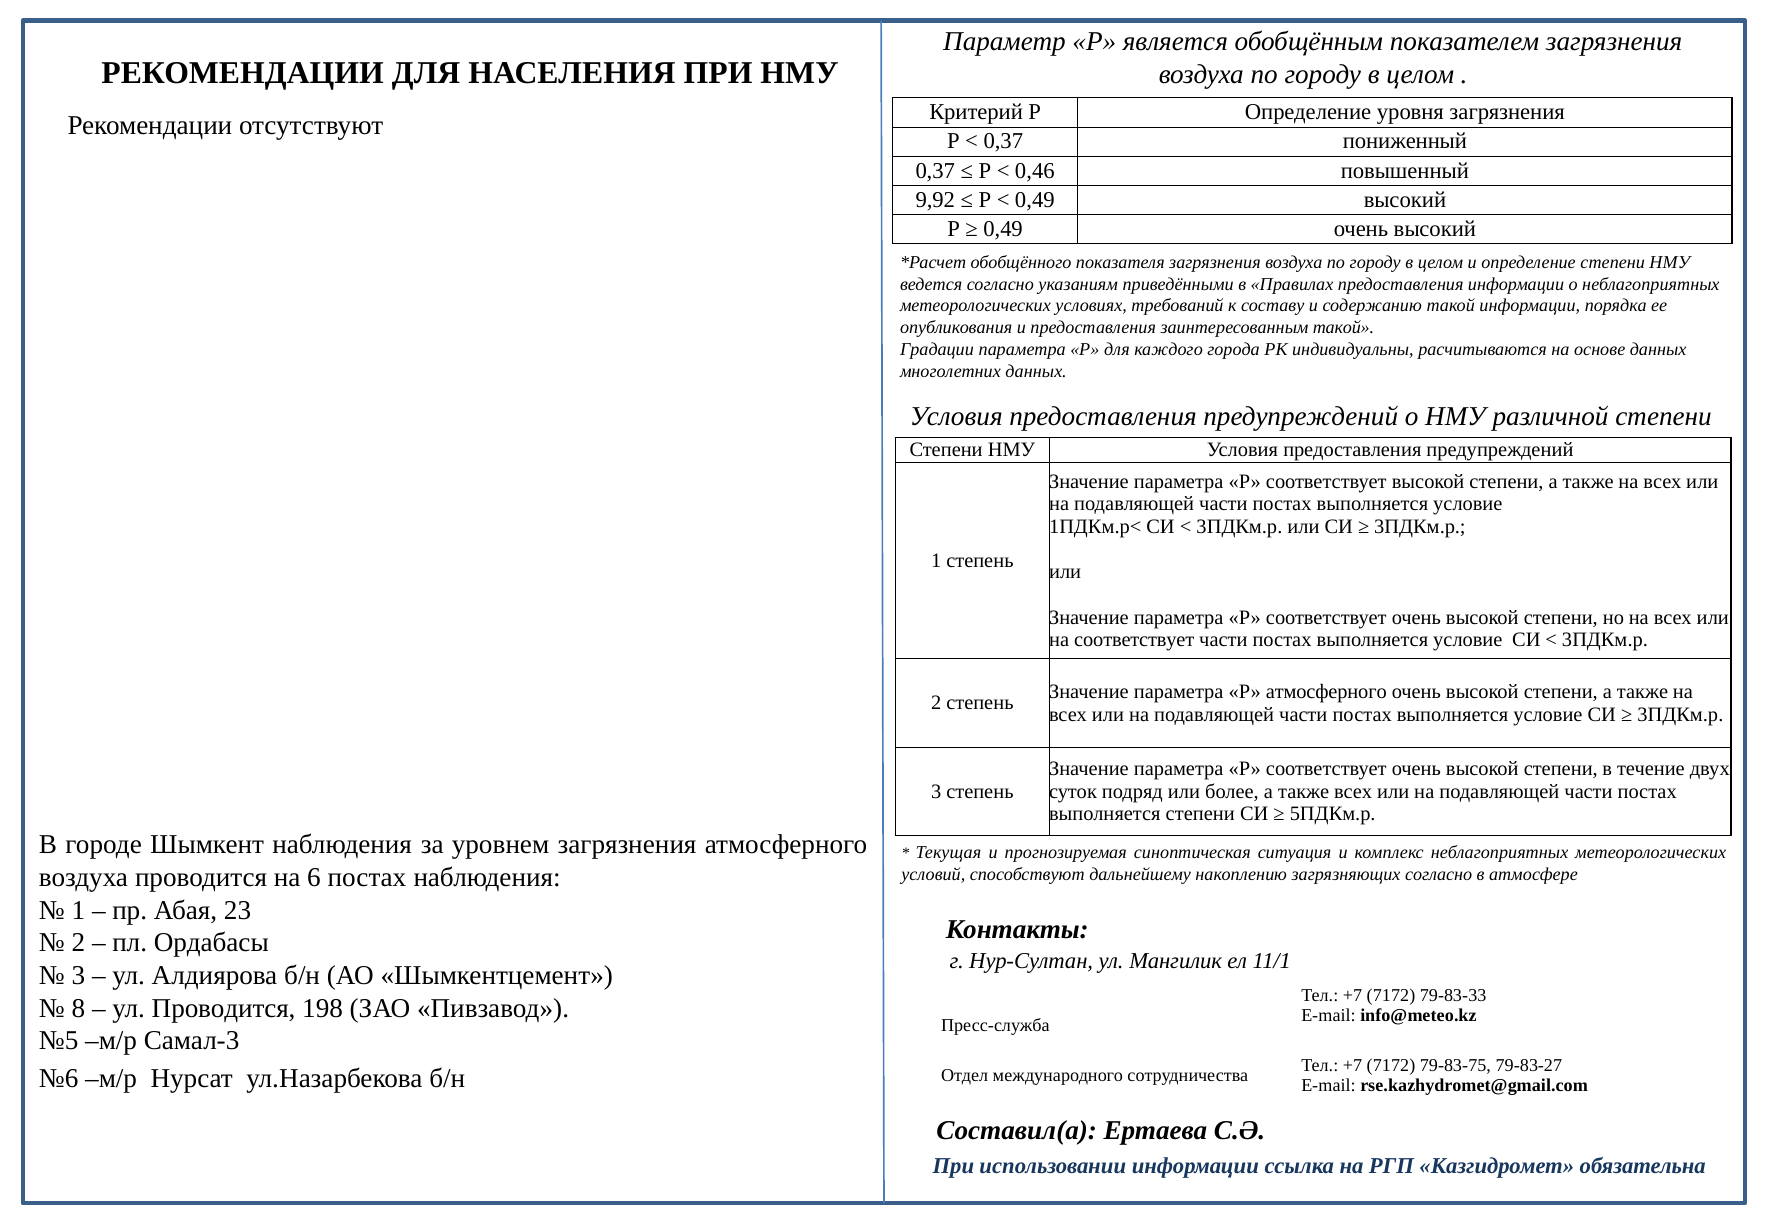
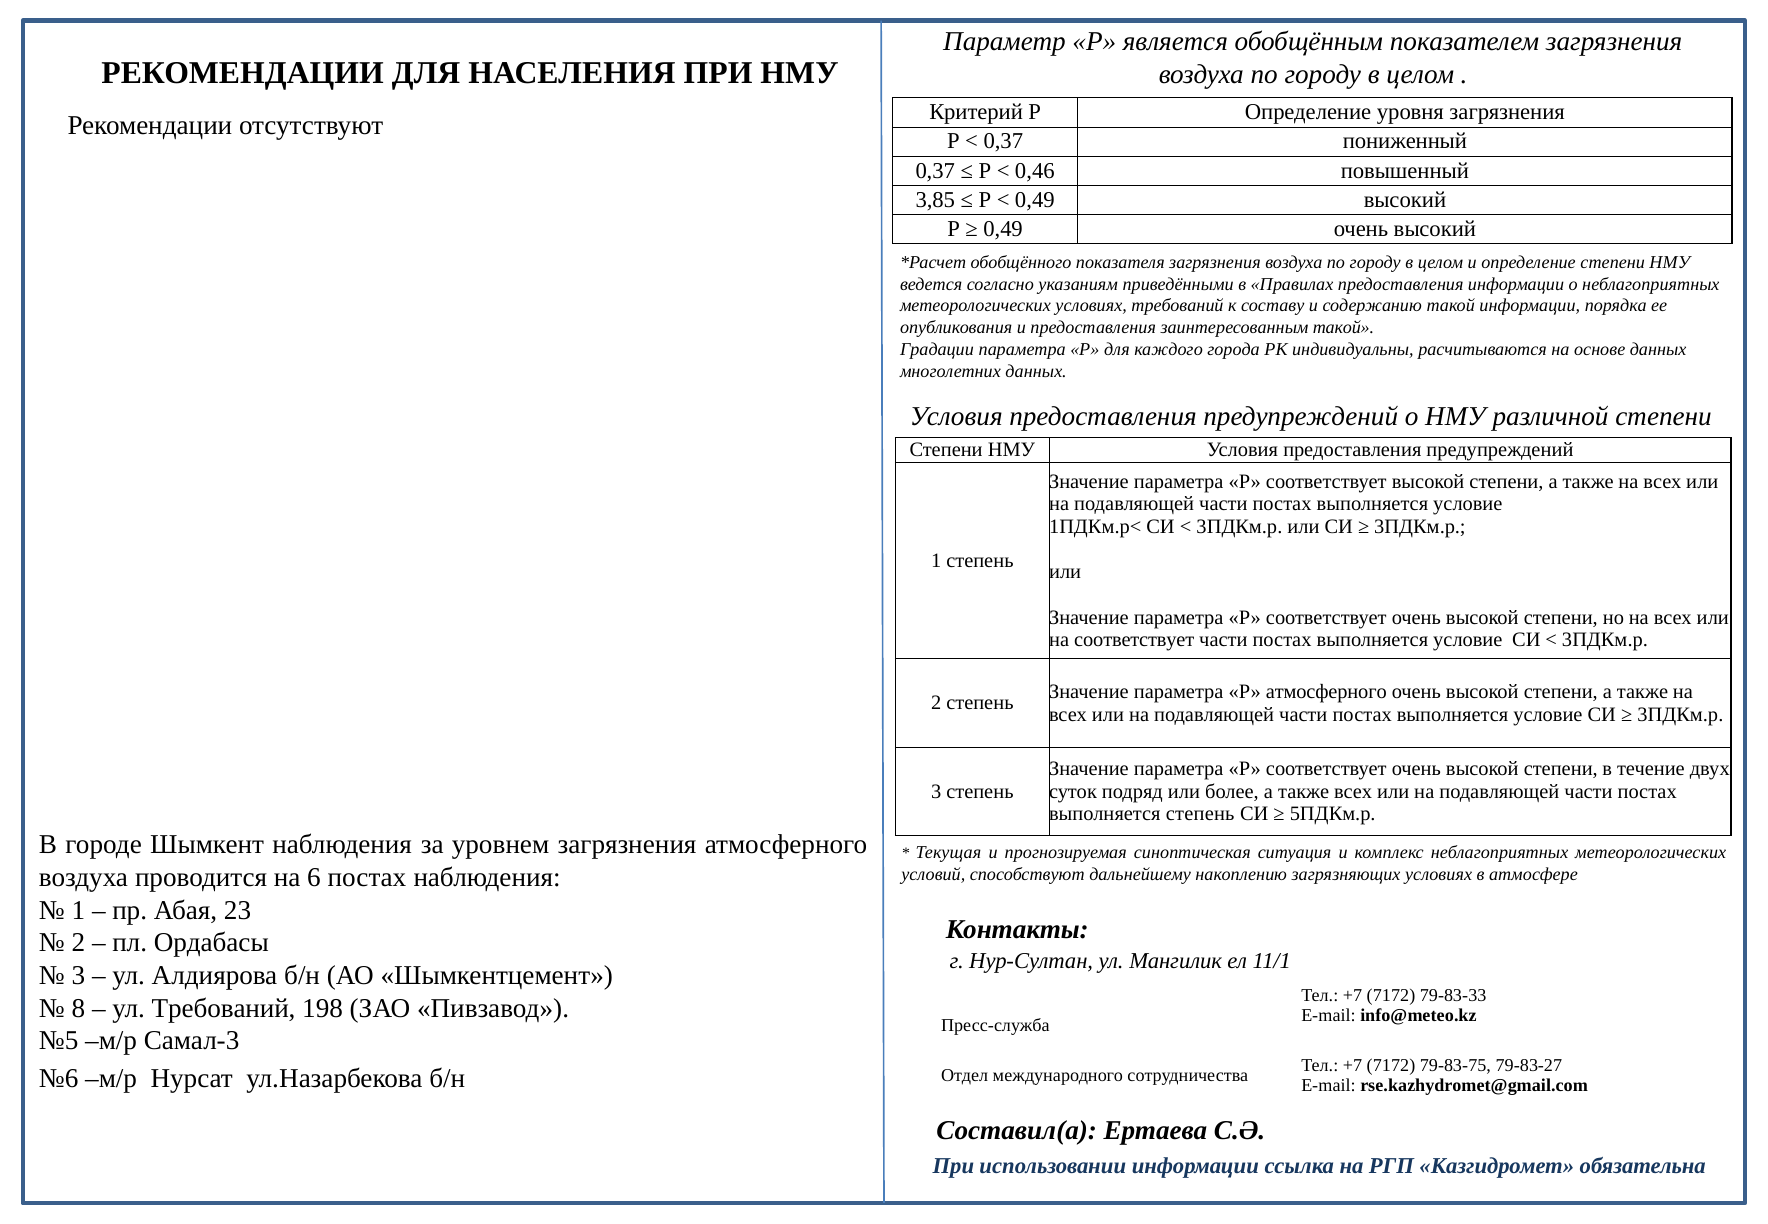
9,92: 9,92 -> 3,85
выполняется степени: степени -> степень
загрязняющих согласно: согласно -> условиях
ул Проводится: Проводится -> Требований
